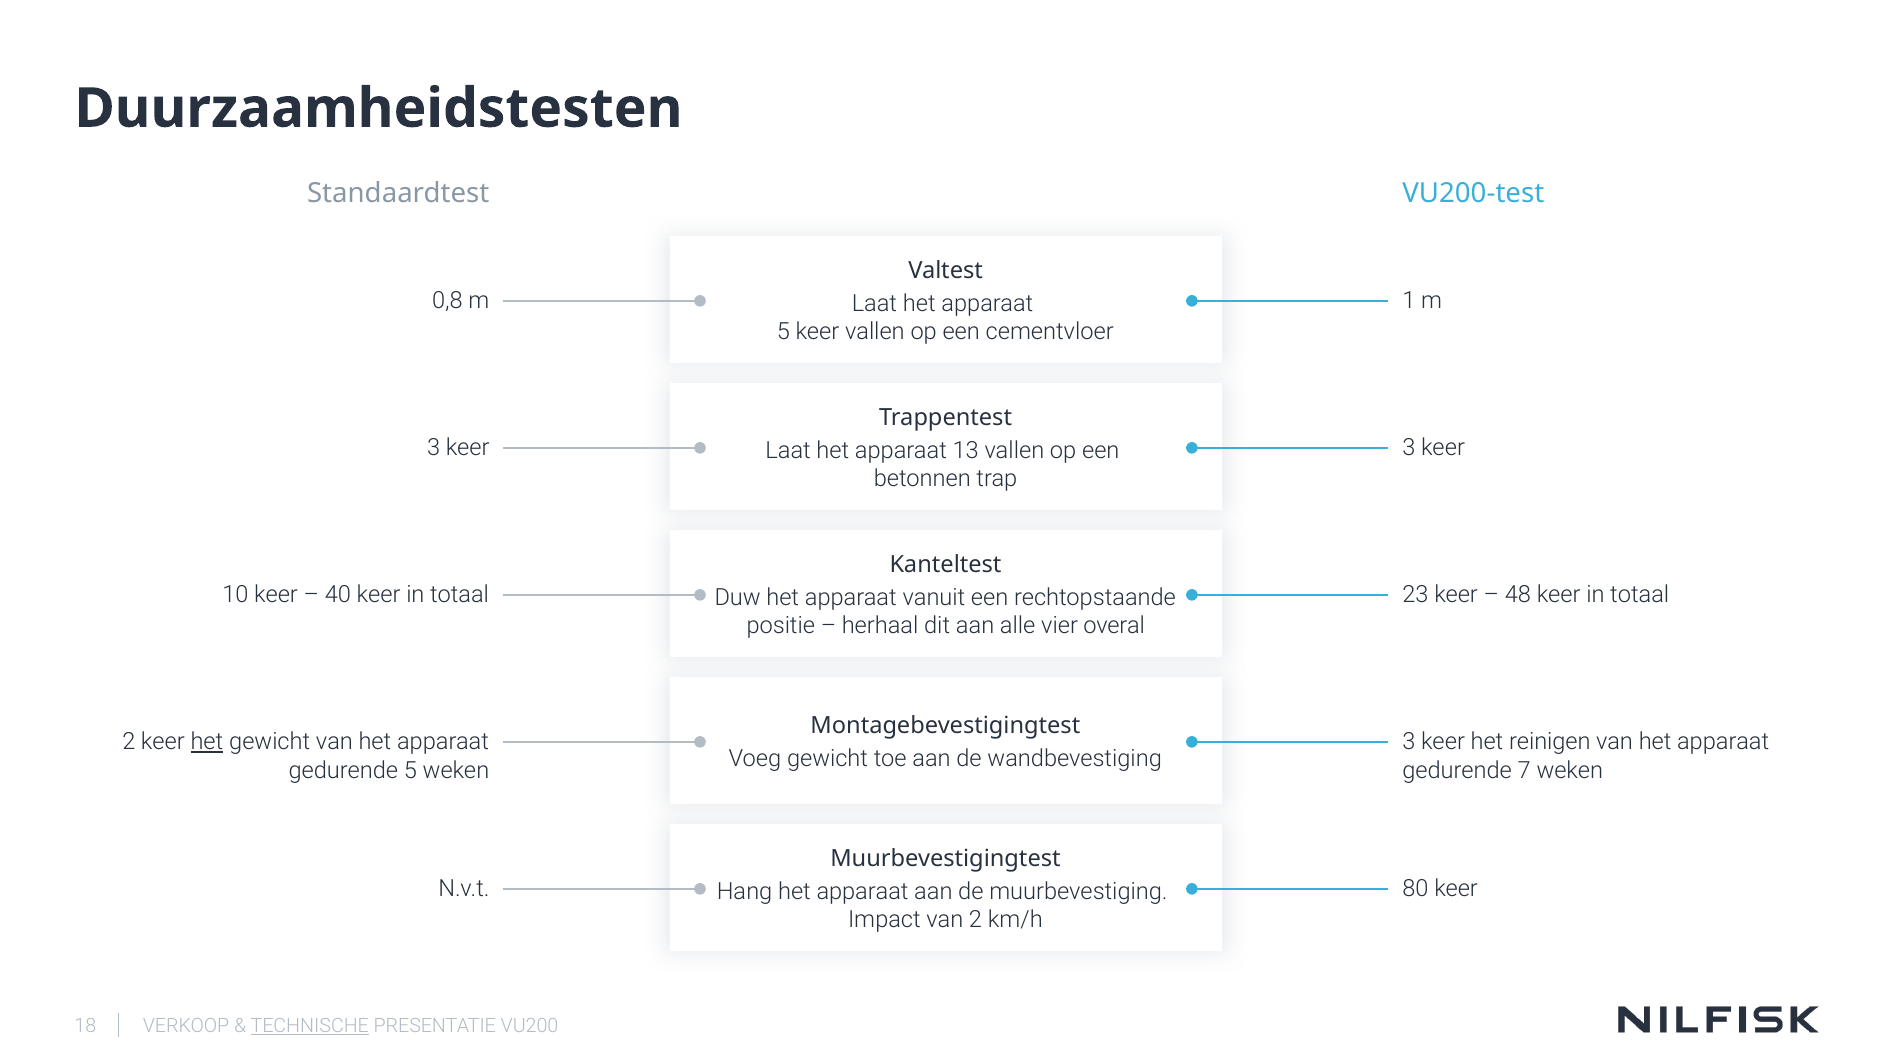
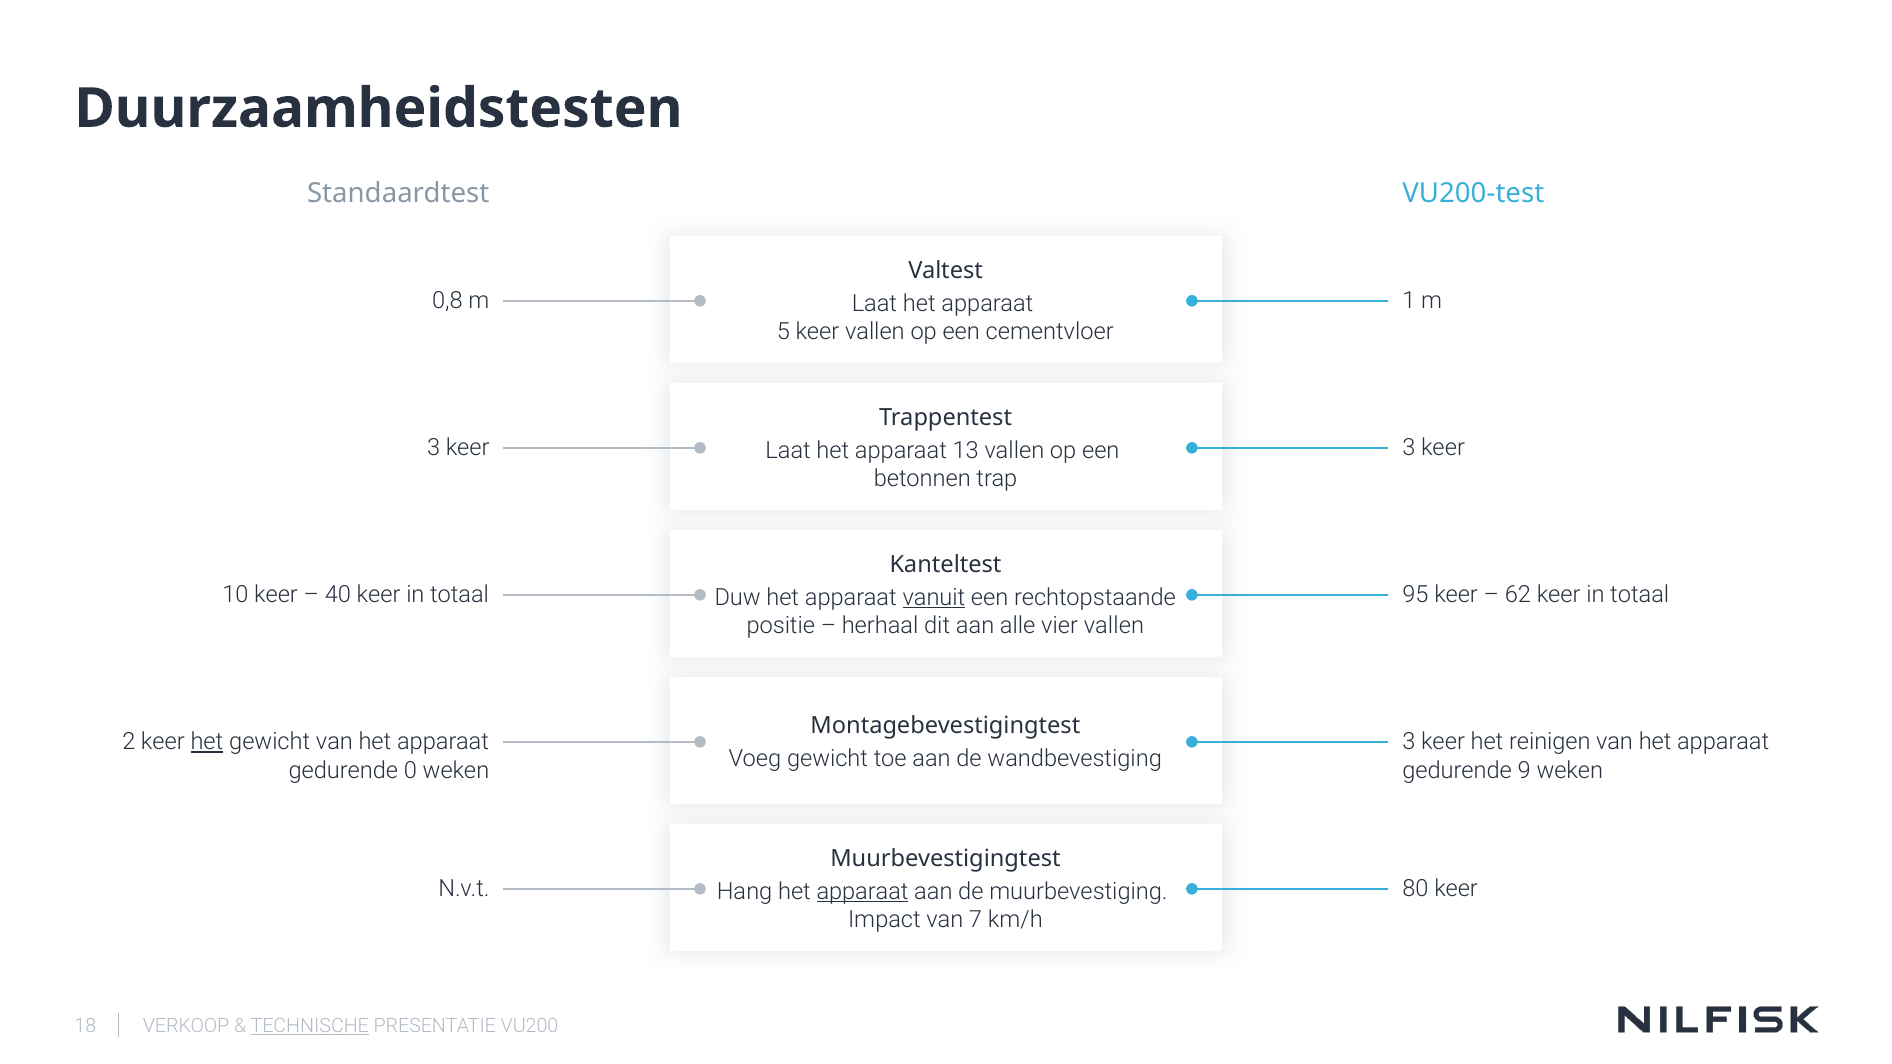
23: 23 -> 95
48: 48 -> 62
vanuit underline: none -> present
vier overal: overal -> vallen
gedurende 5: 5 -> 0
7: 7 -> 9
apparaat at (863, 892) underline: none -> present
van 2: 2 -> 7
